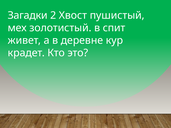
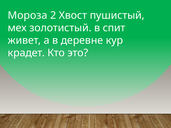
Загадки: Загадки -> Мороза
